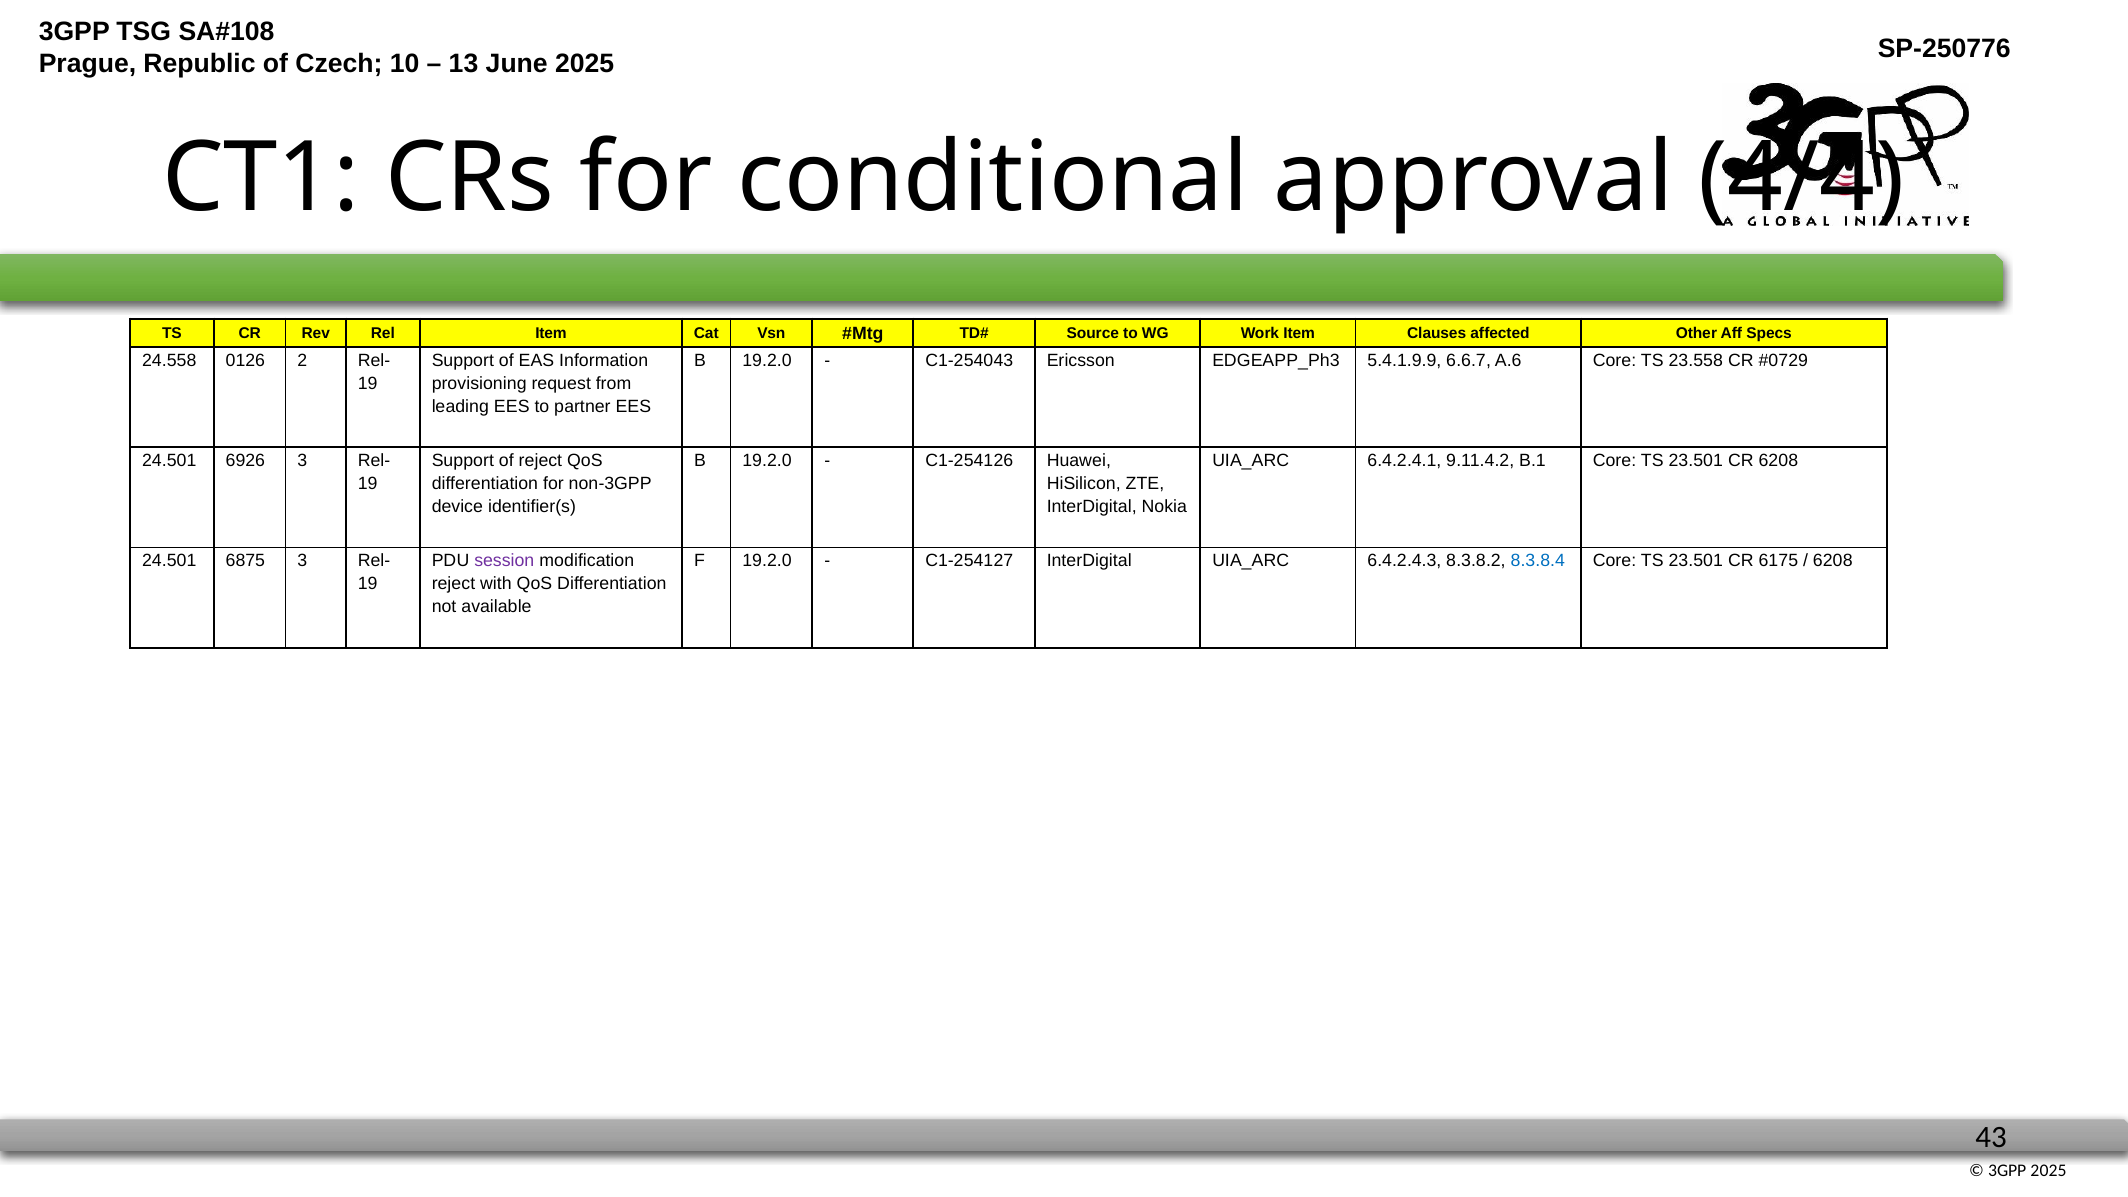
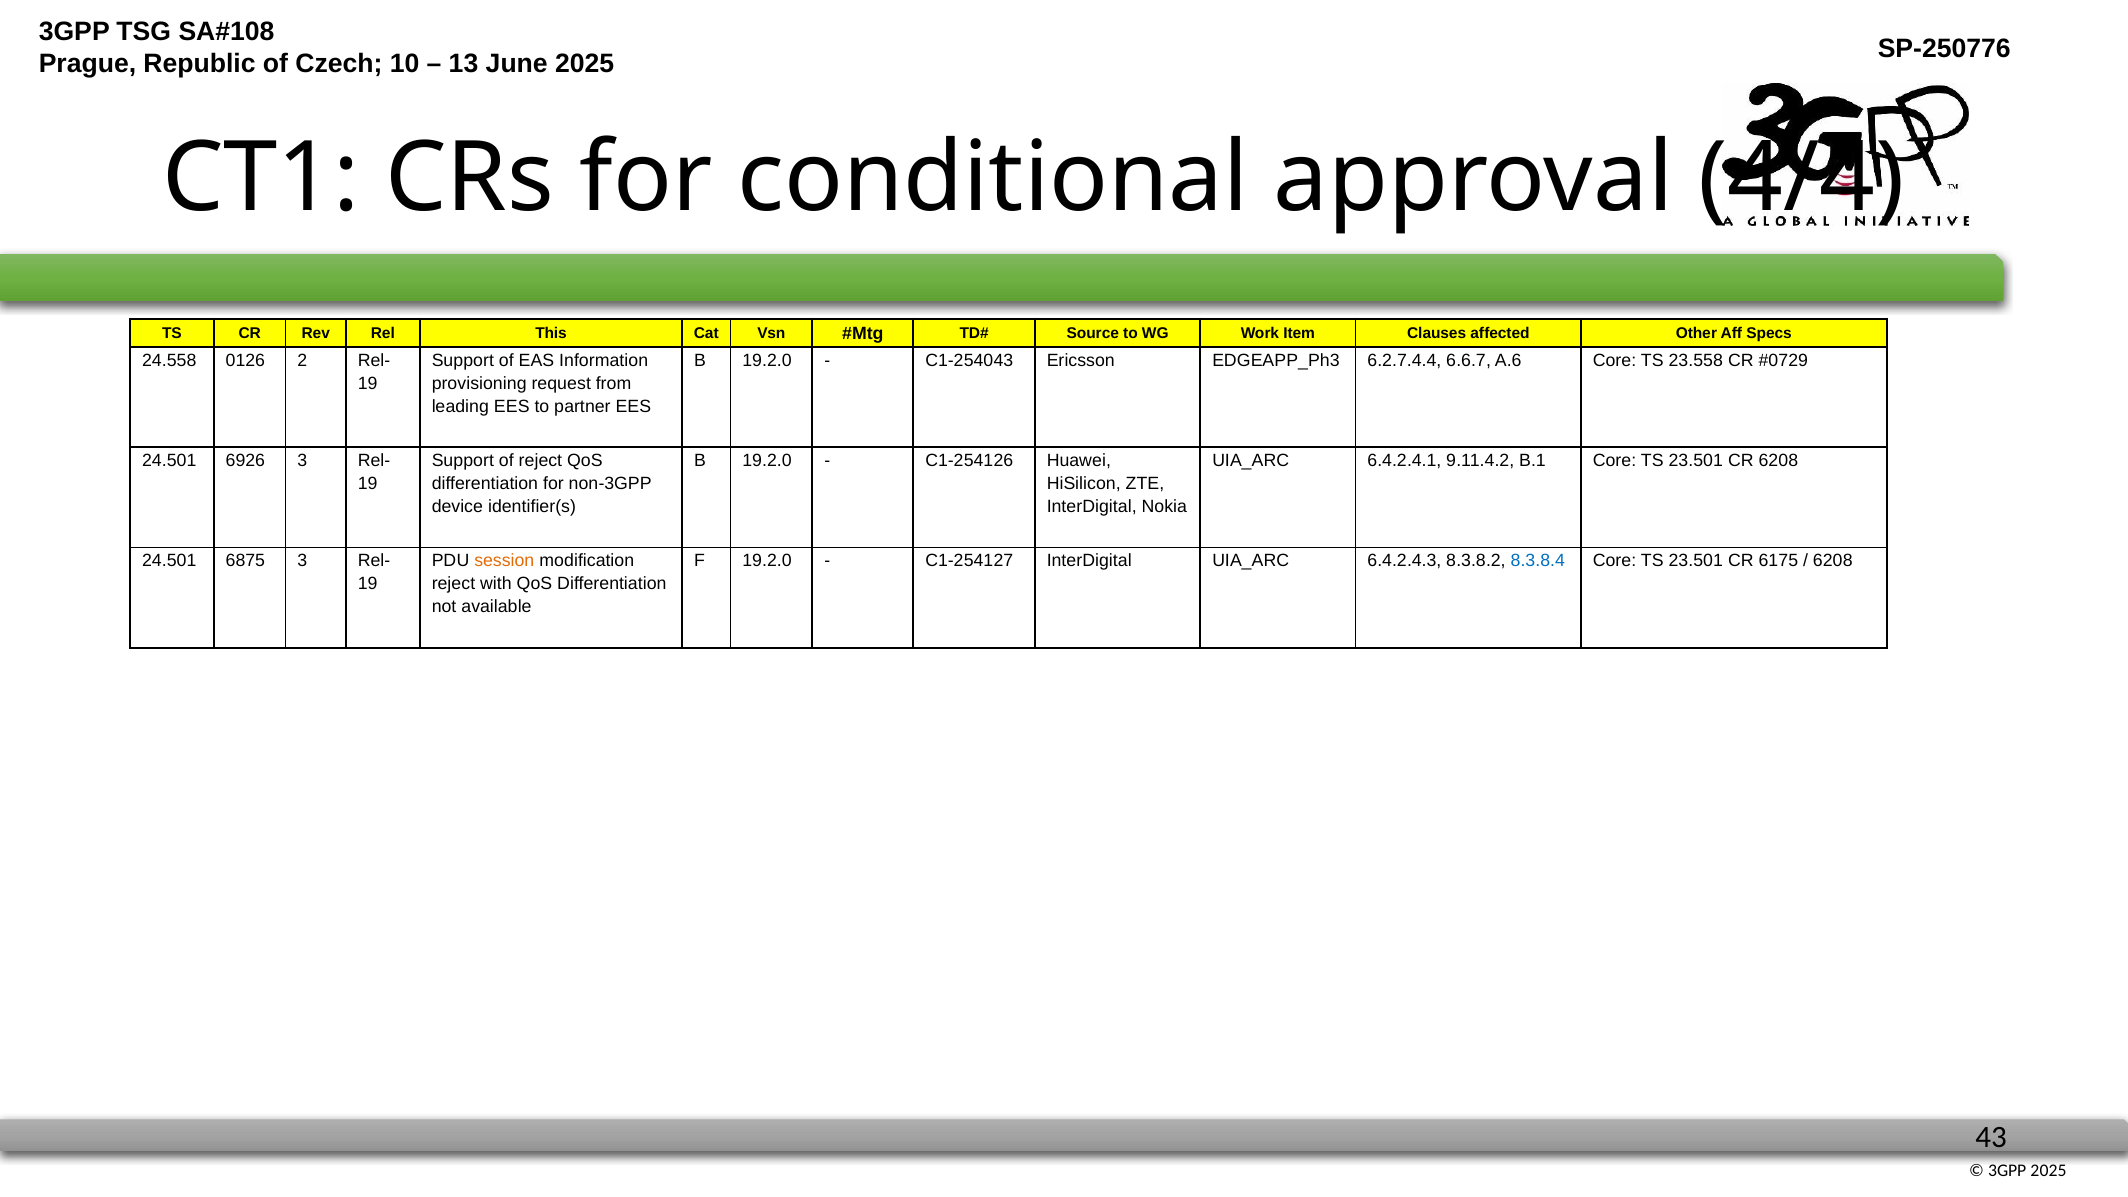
Rel Item: Item -> This
5.4.1.9.9: 5.4.1.9.9 -> 6.2.7.4.4
session colour: purple -> orange
